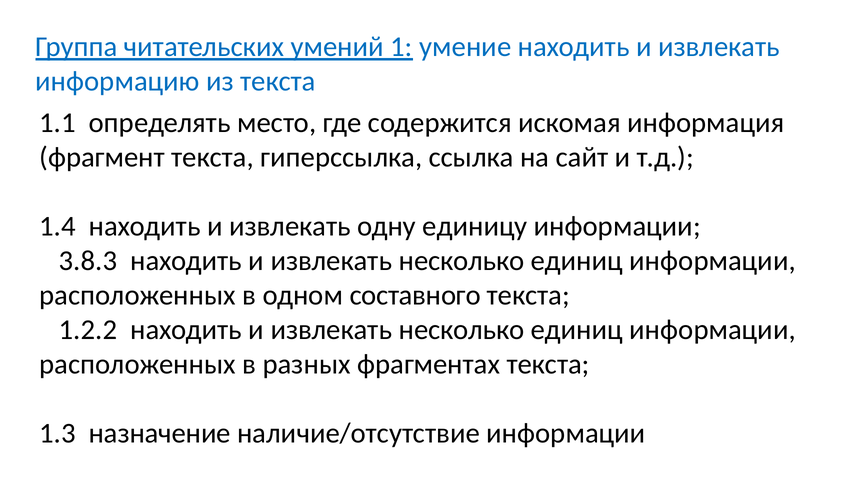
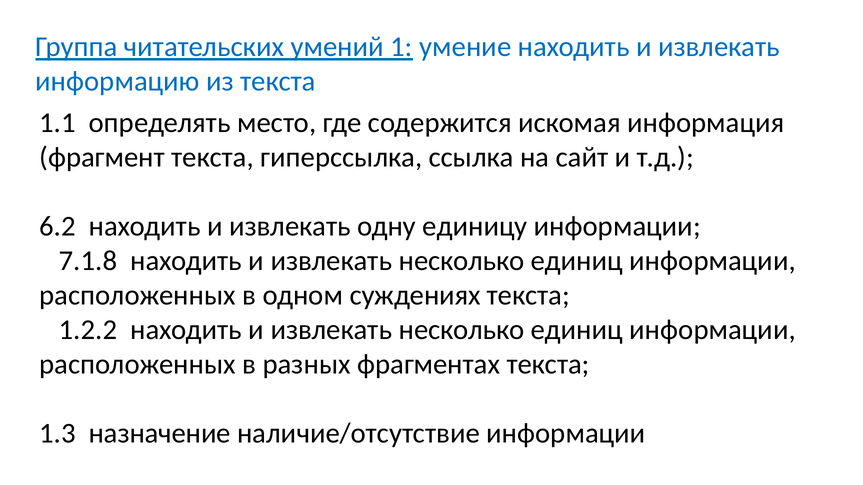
1.4: 1.4 -> 6.2
3.8.3: 3.8.3 -> 7.1.8
составного: составного -> суждениях
